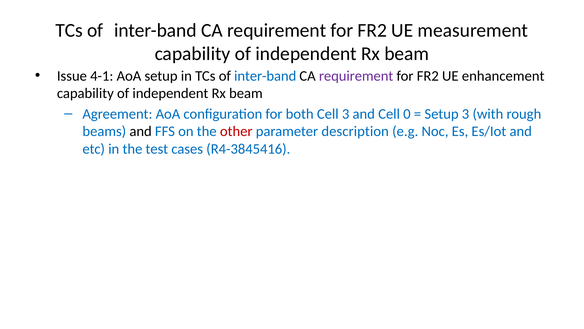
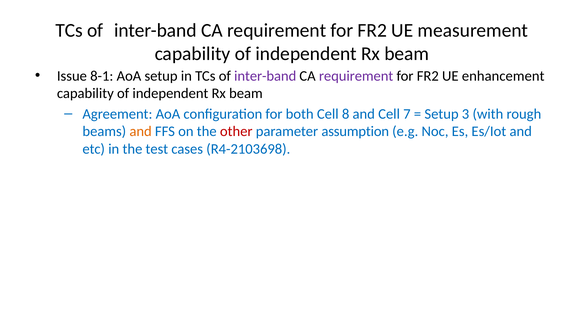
4-1: 4-1 -> 8-1
inter-band at (265, 76) colour: blue -> purple
Cell 3: 3 -> 8
0: 0 -> 7
and at (141, 131) colour: black -> orange
description: description -> assumption
R4-3845416: R4-3845416 -> R4-2103698
